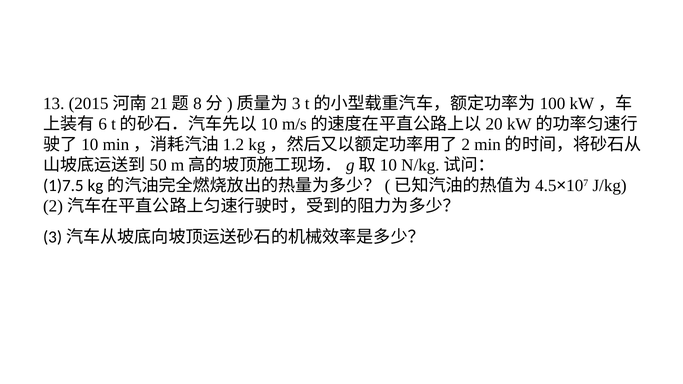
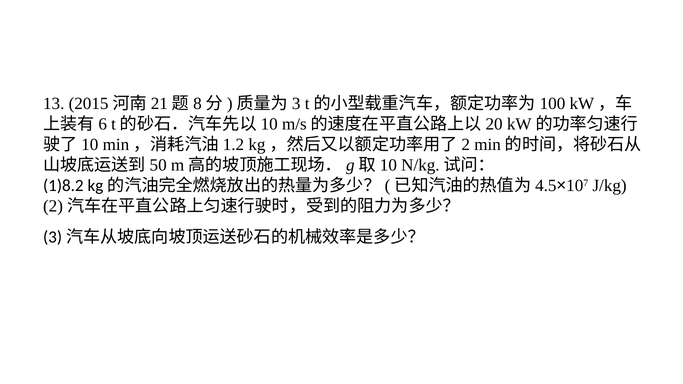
1)7.5: 1)7.5 -> 1)8.2
